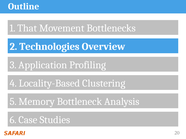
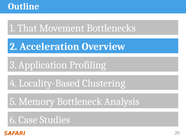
Technologies: Technologies -> Acceleration
